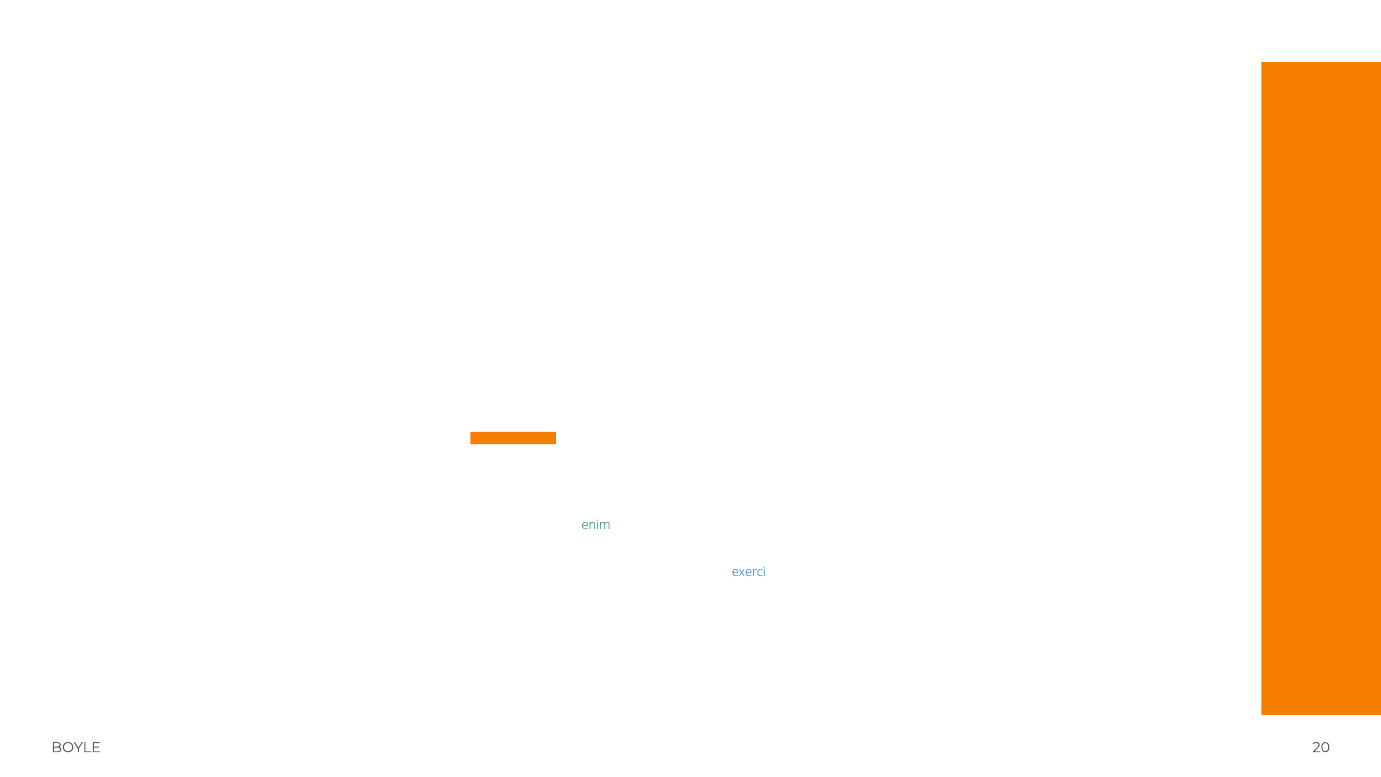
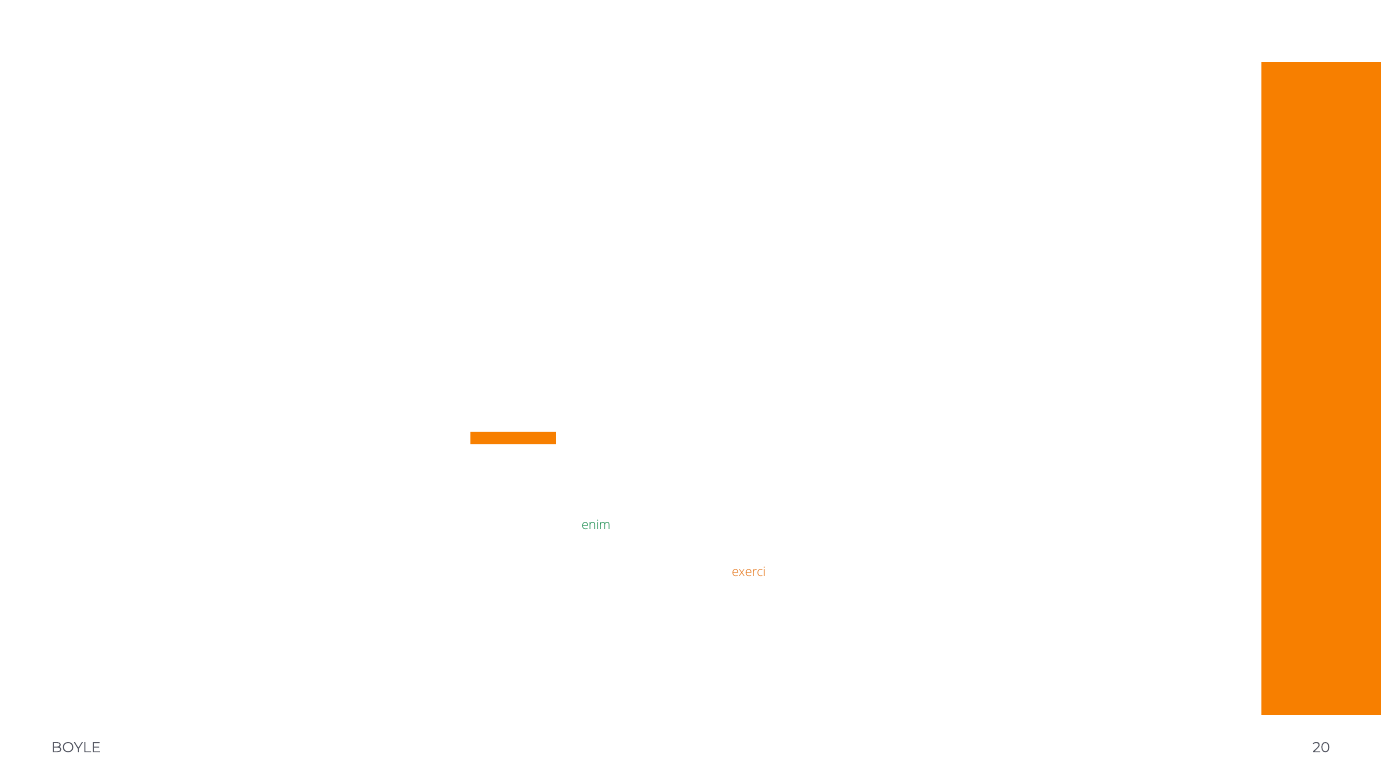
exerci at (749, 572) colour: blue -> orange
